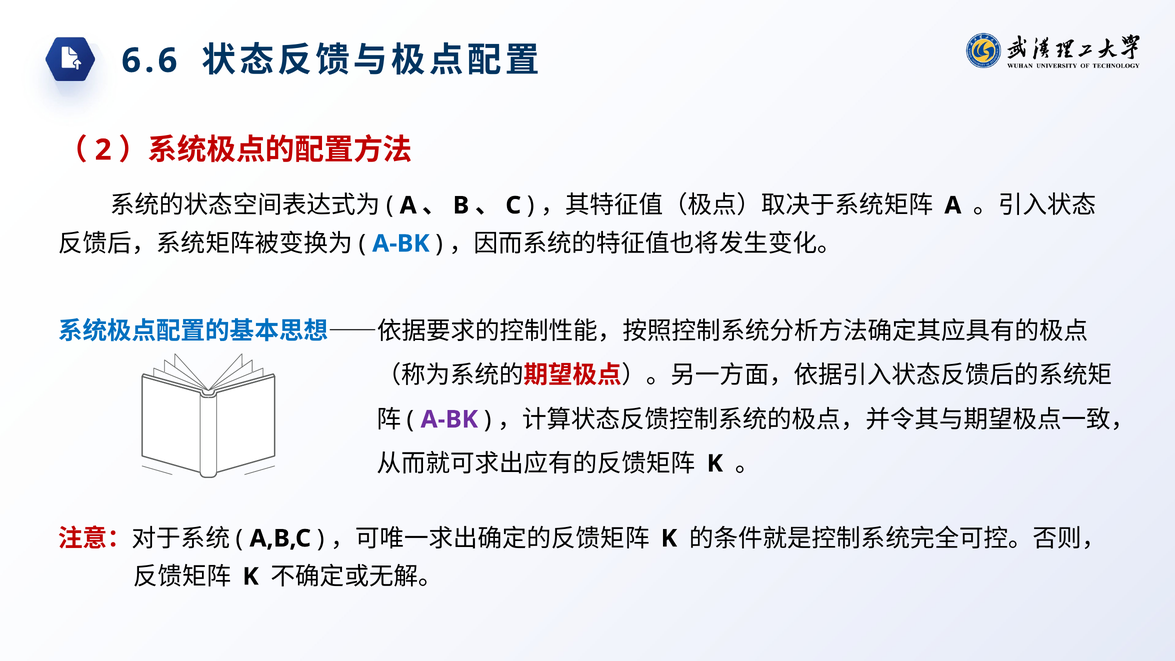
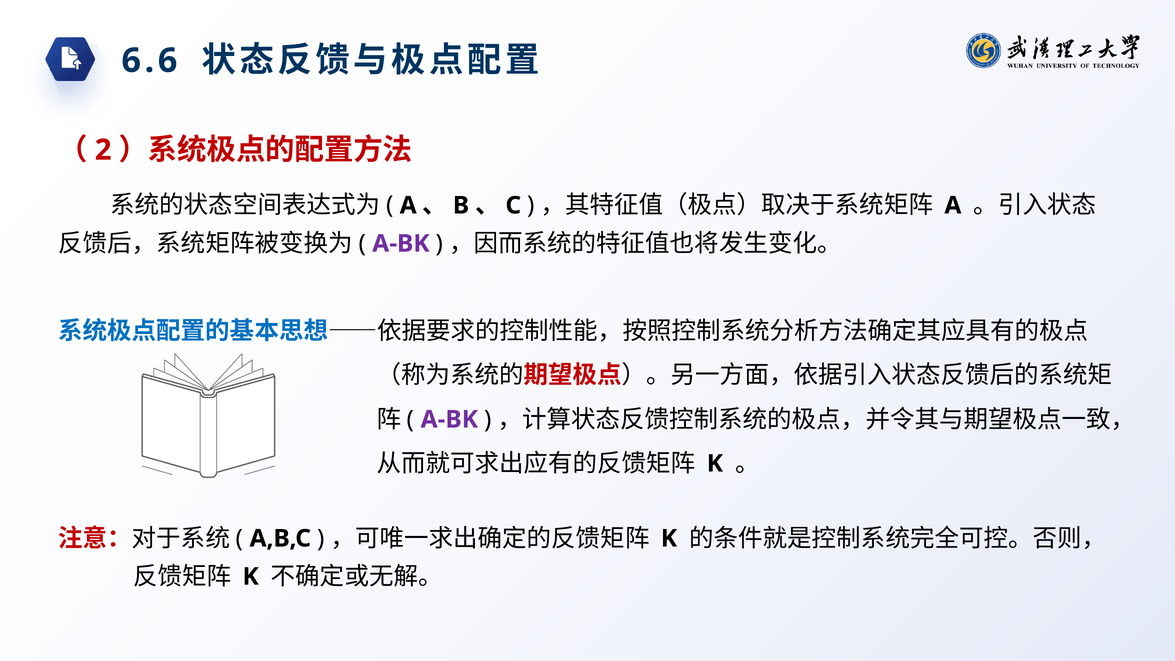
A-BK at (401, 244) colour: blue -> purple
